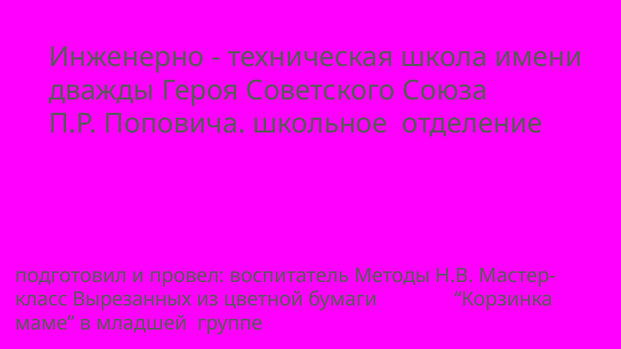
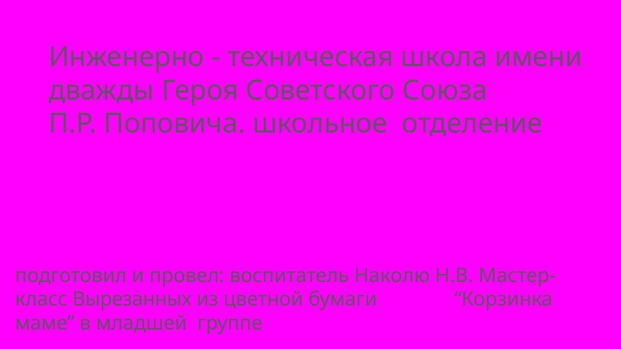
Методы: Методы -> Наколю
